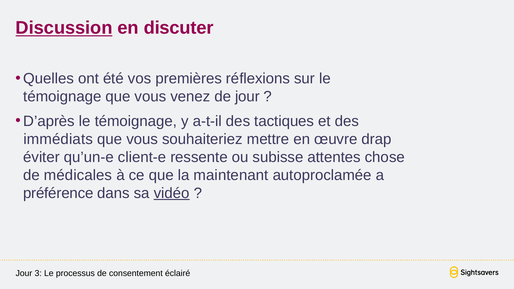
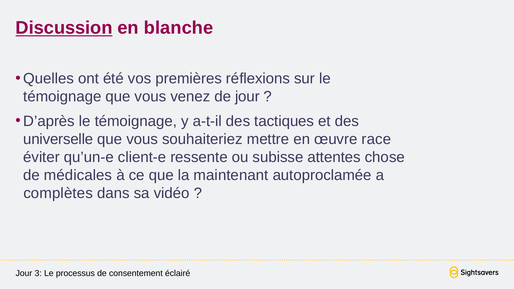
discuter: discuter -> blanche
immédiats: immédiats -> universelle
drap: drap -> race
préférence: préférence -> complètes
vidéo underline: present -> none
